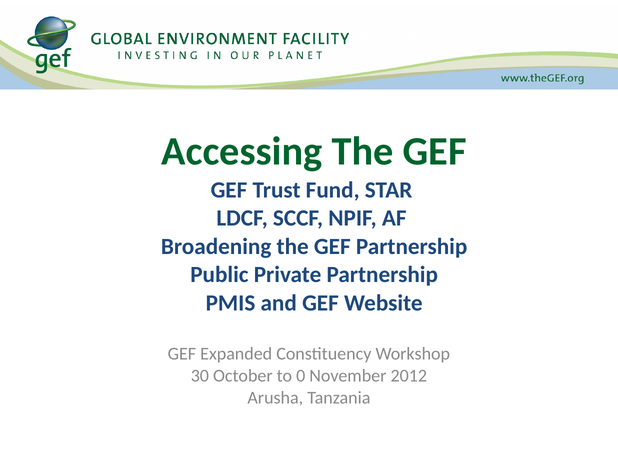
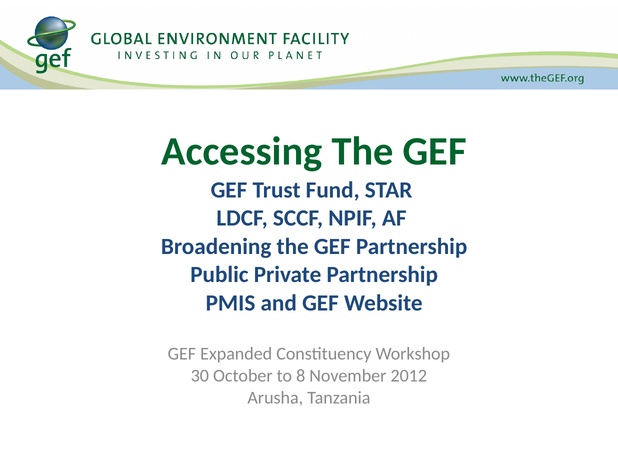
0: 0 -> 8
